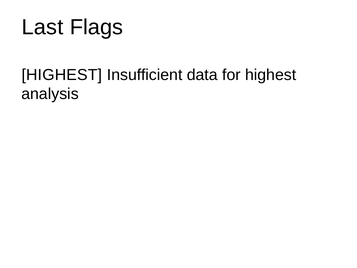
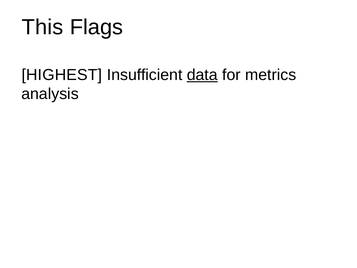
Last: Last -> This
data underline: none -> present
for highest: highest -> metrics
